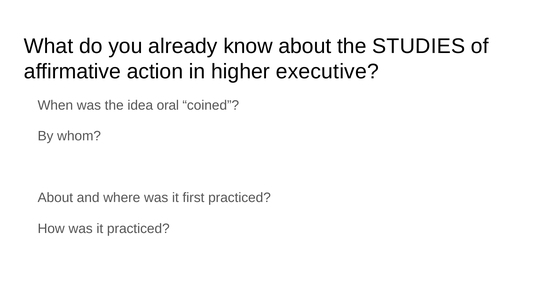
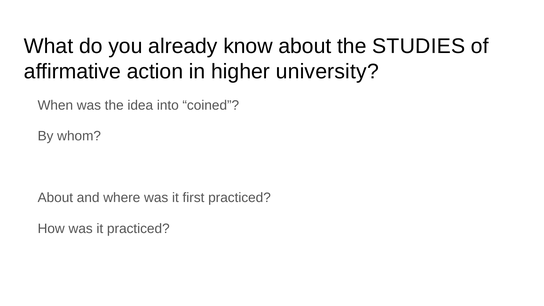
executive: executive -> university
oral: oral -> into
